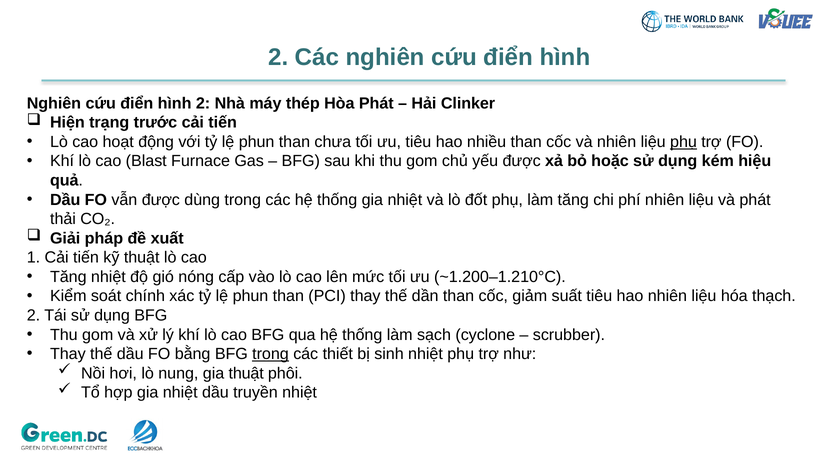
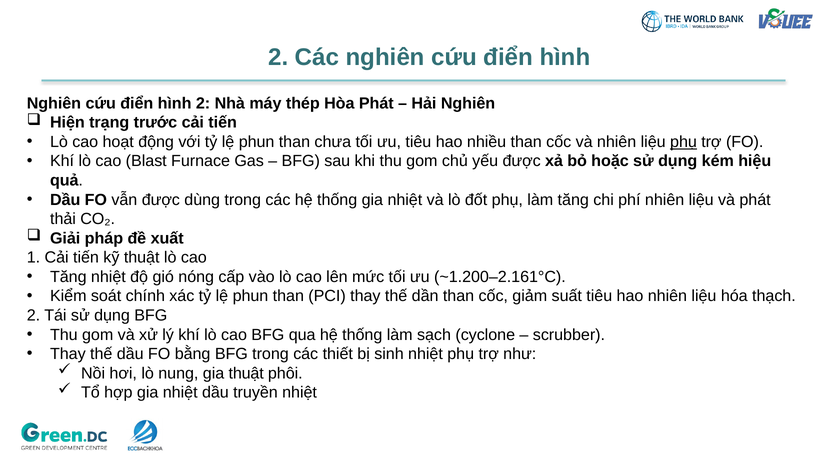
Hải Clinker: Clinker -> Nghiên
~1.200–1.210°C: ~1.200–1.210°C -> ~1.200–2.161°C
trong at (271, 354) underline: present -> none
